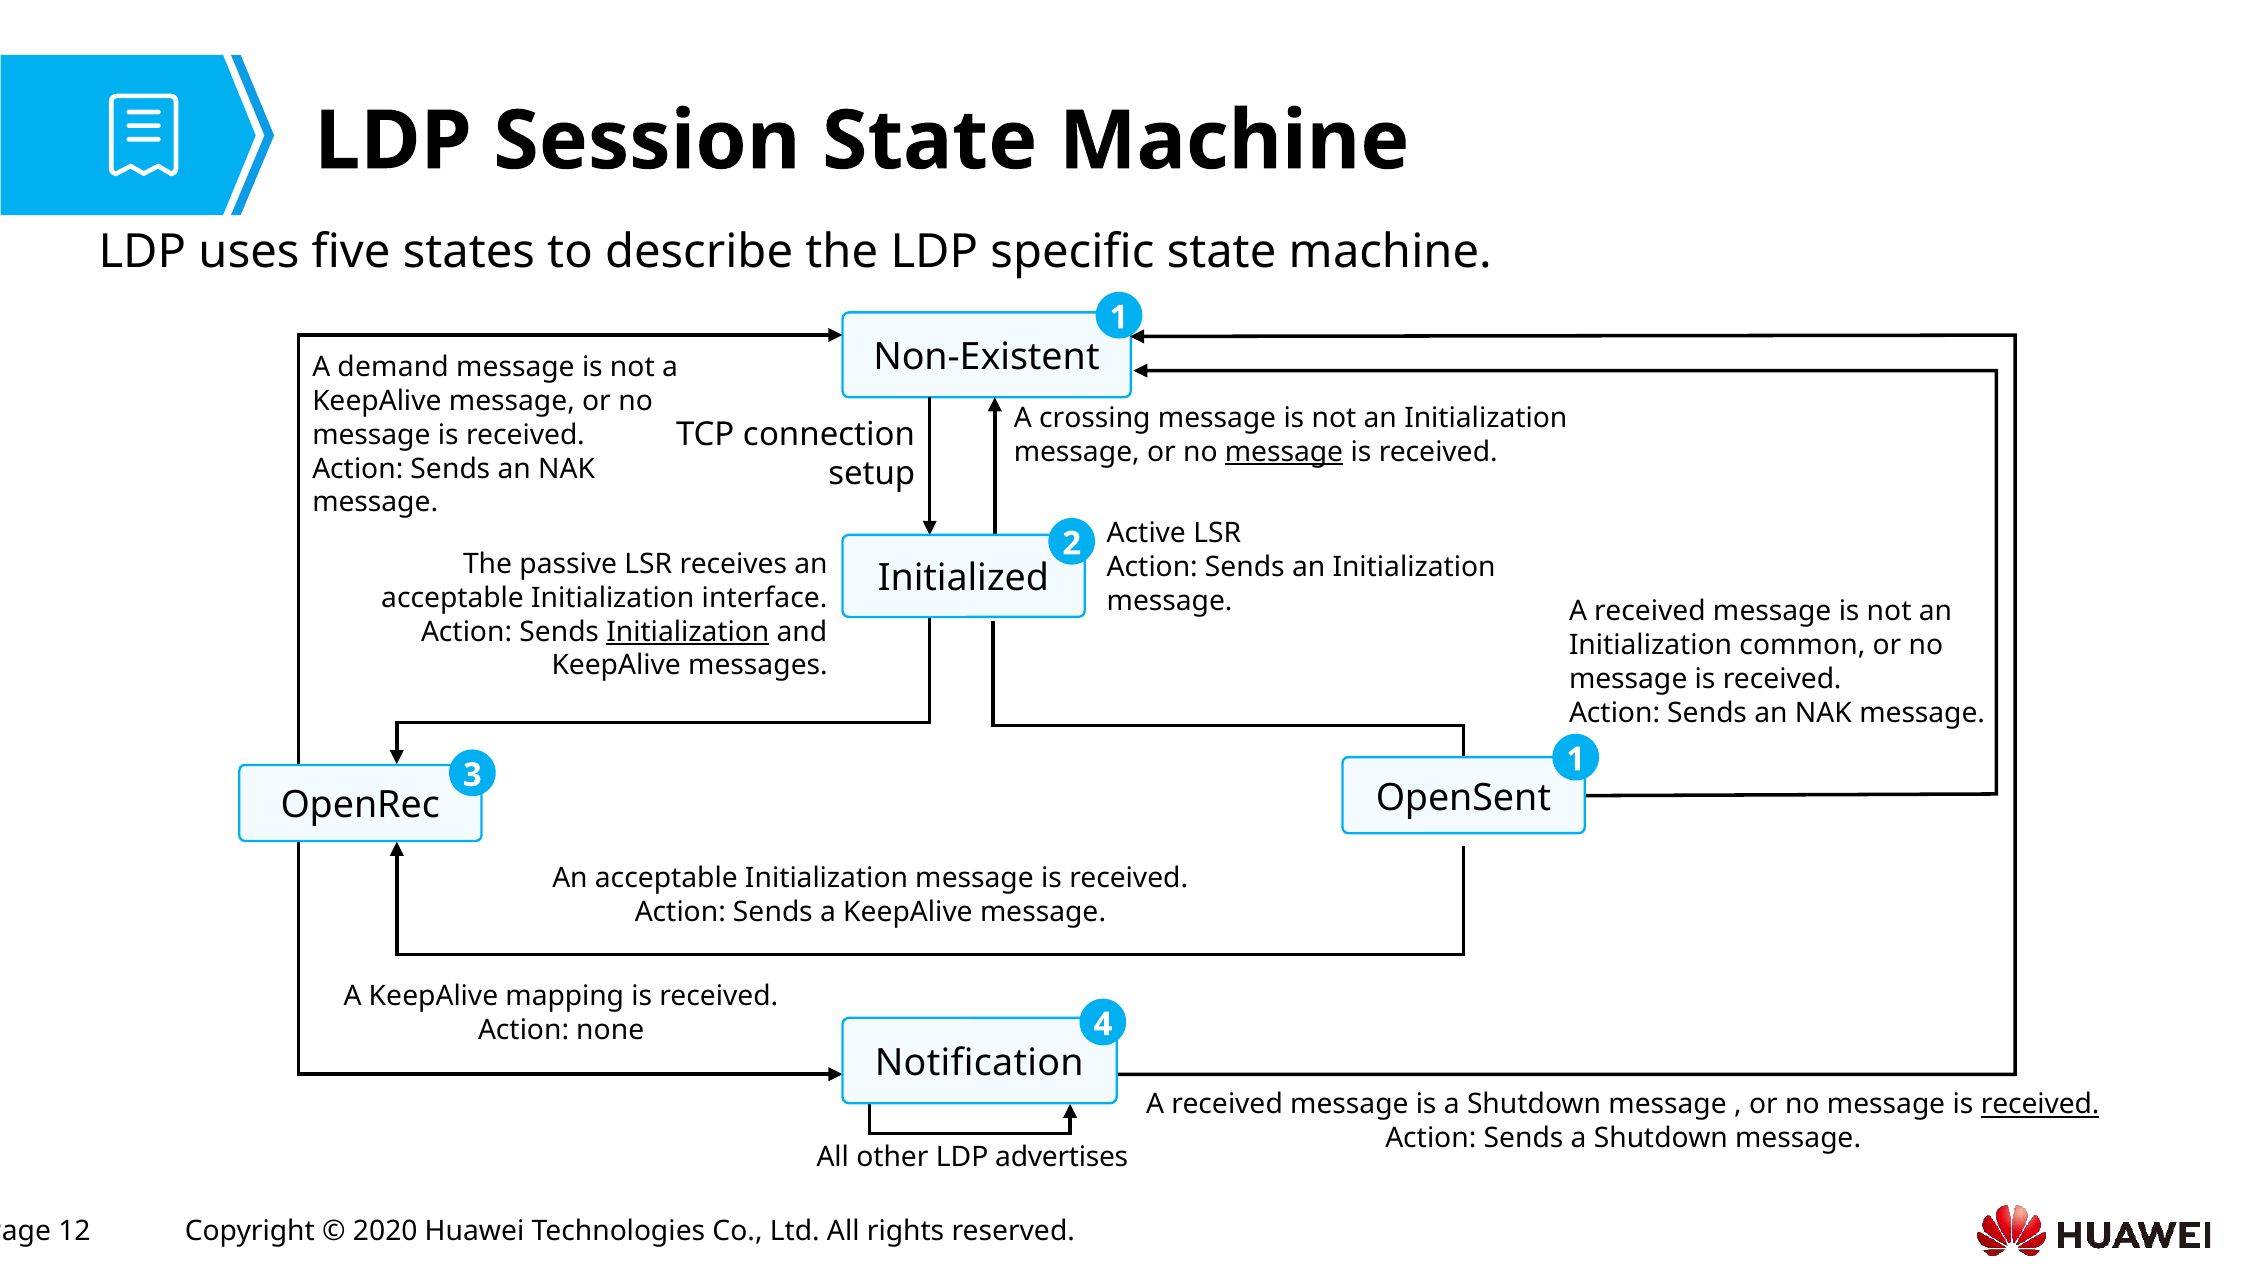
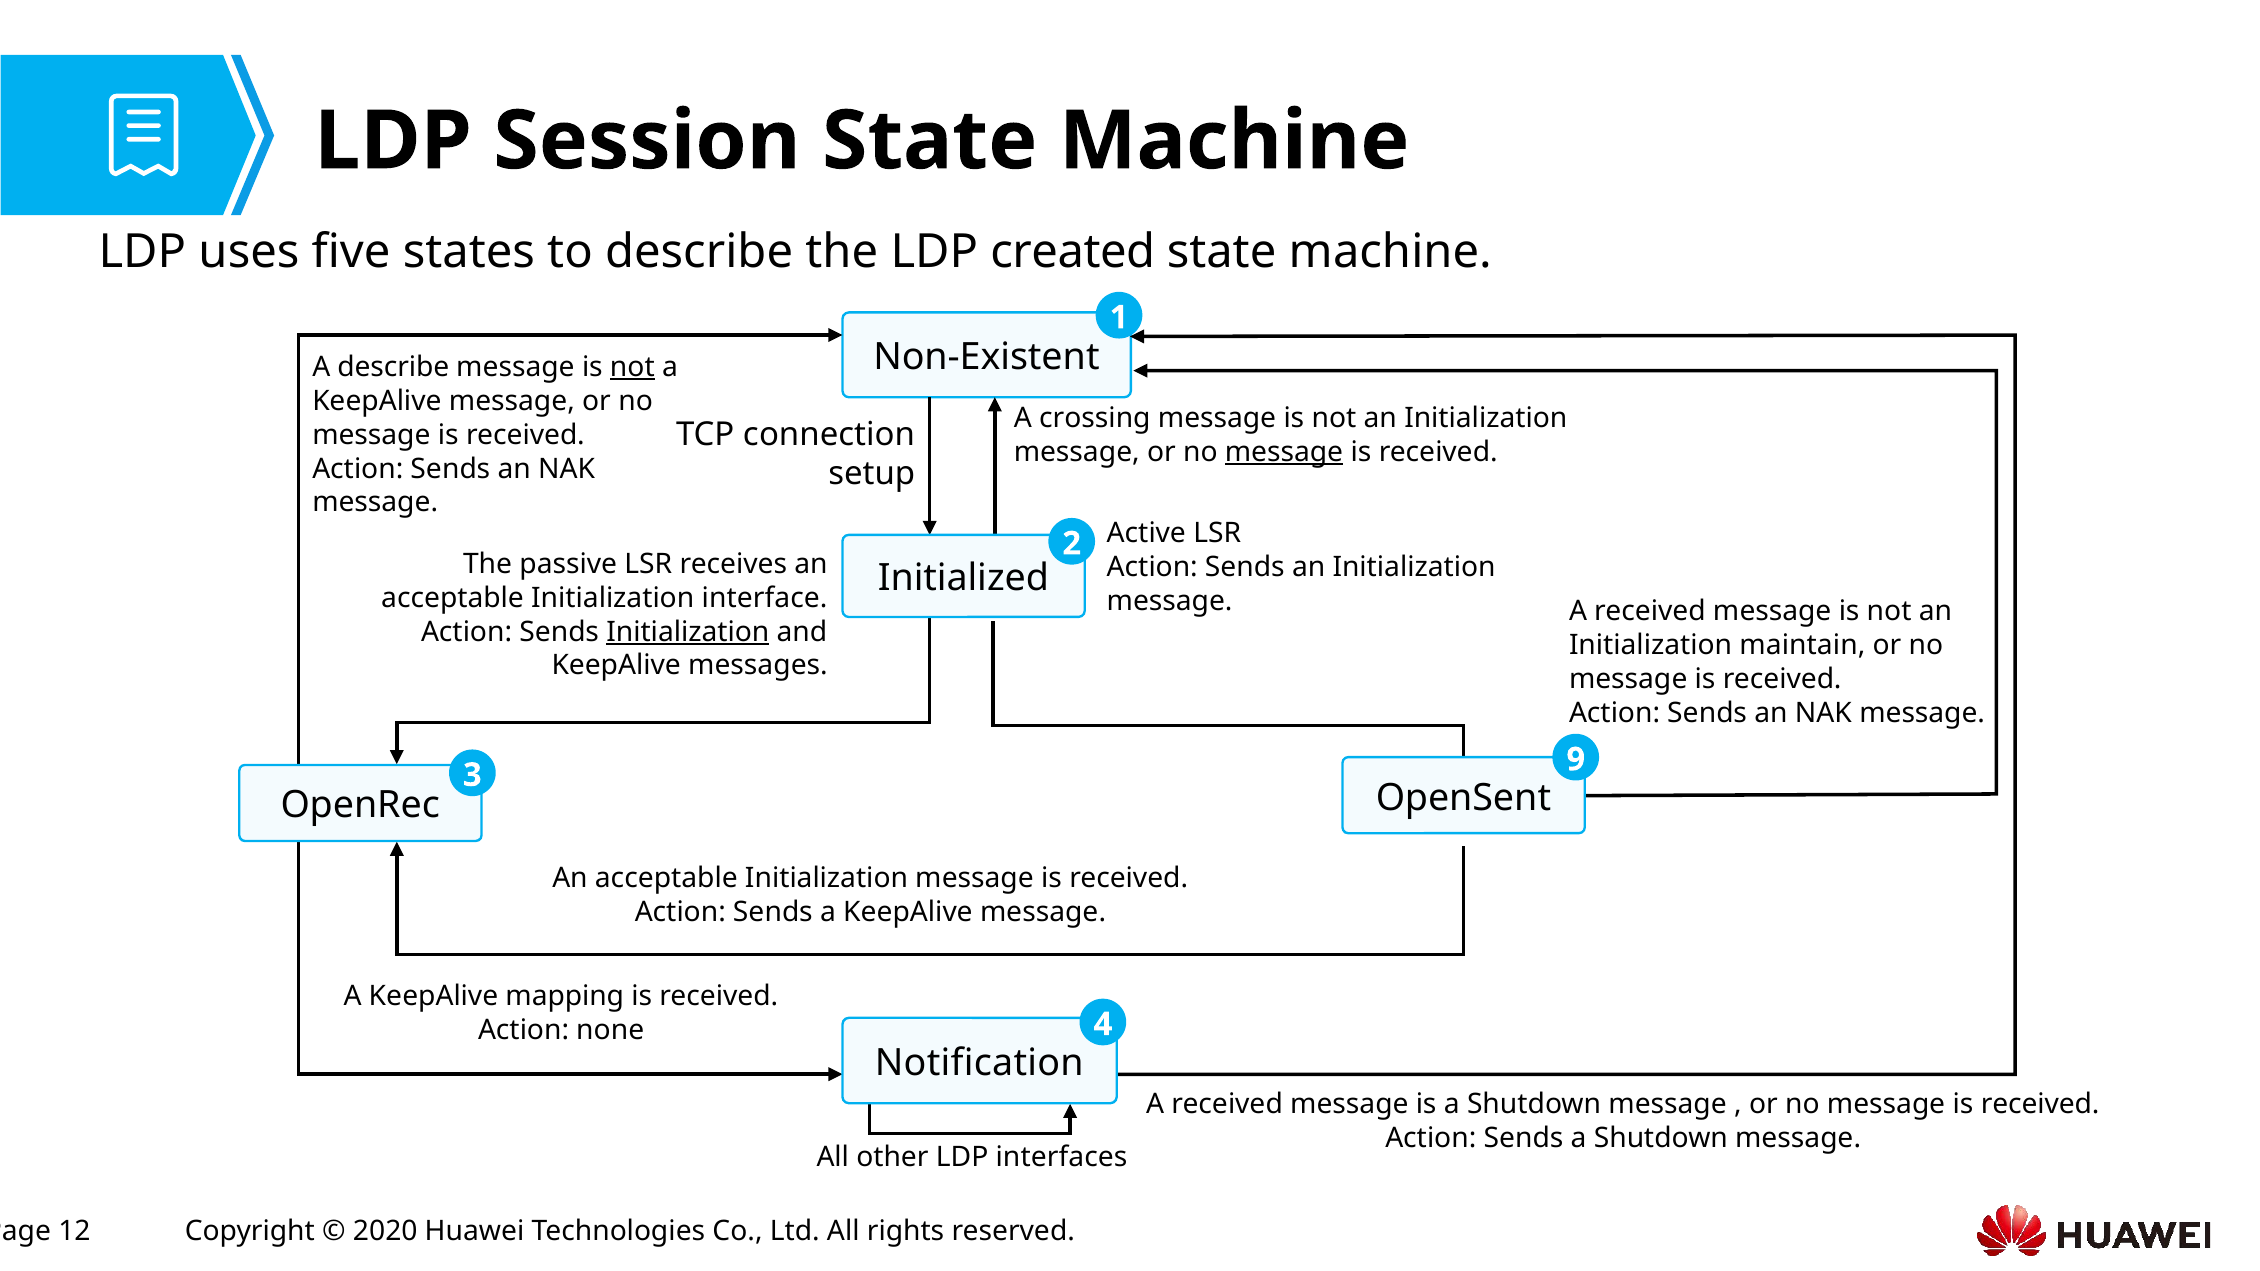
specific: specific -> created
A demand: demand -> describe
not at (632, 367) underline: none -> present
common: common -> maintain
3 1: 1 -> 9
received at (2040, 1105) underline: present -> none
advertises: advertises -> interfaces
